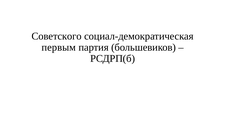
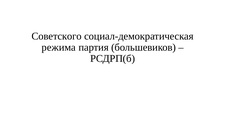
первым: первым -> режима
